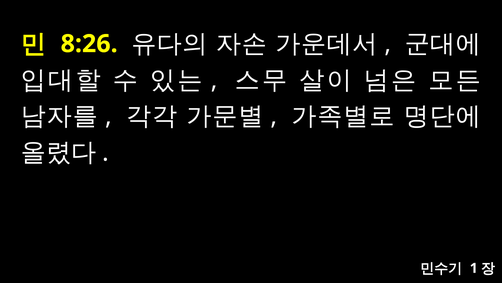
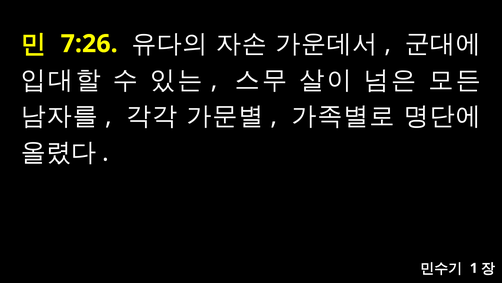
8:26: 8:26 -> 7:26
